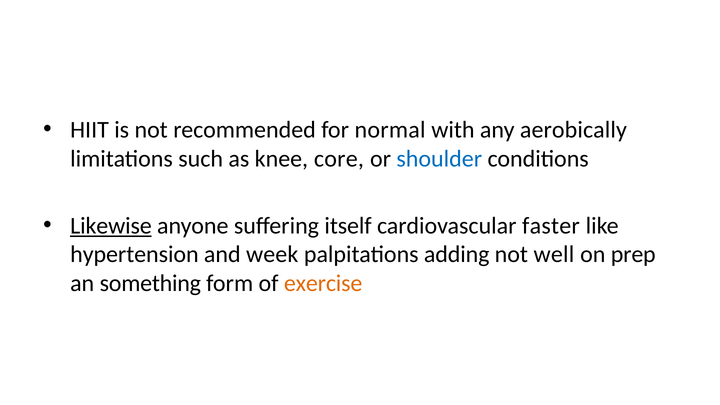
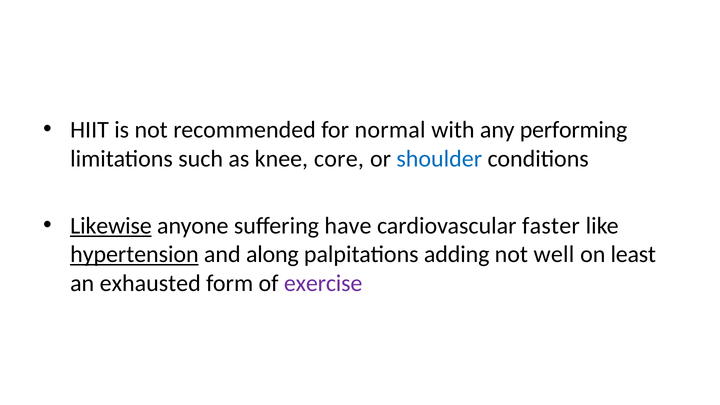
aerobically: aerobically -> performing
itself: itself -> have
hypertension underline: none -> present
week: week -> along
prep: prep -> least
something: something -> exhausted
exercise colour: orange -> purple
